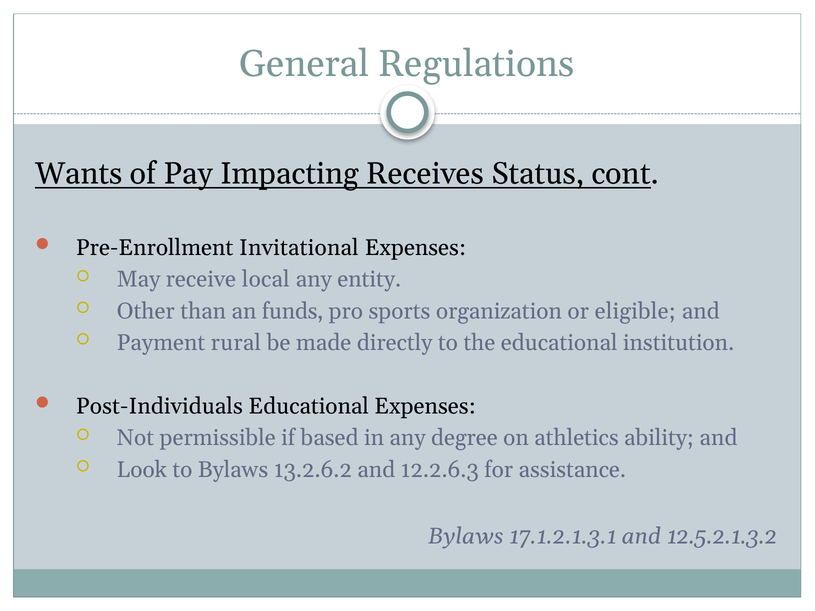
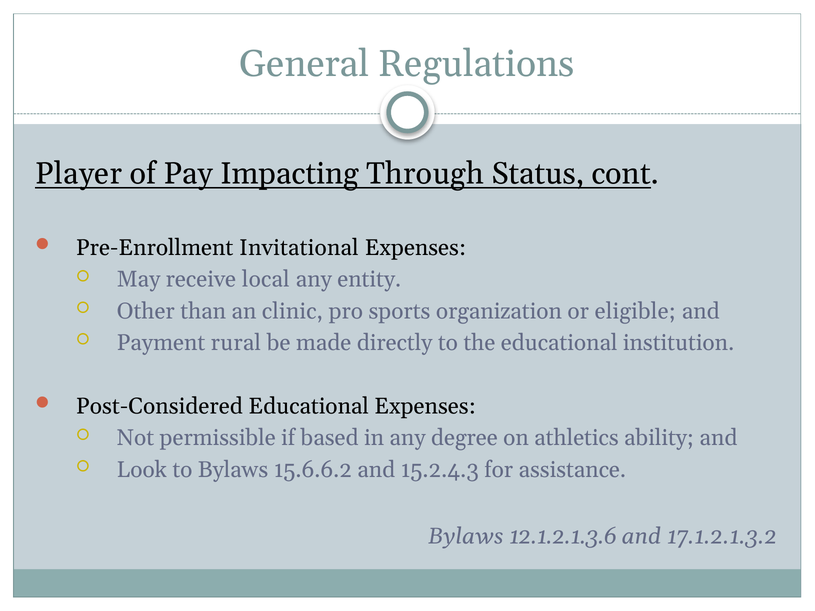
Wants: Wants -> Player
Receives: Receives -> Through
funds: funds -> clinic
Post-Individuals: Post-Individuals -> Post-Considered
13.2.6.2: 13.2.6.2 -> 15.6.6.2
12.2.6.3: 12.2.6.3 -> 15.2.4.3
17.1.2.1.3.1: 17.1.2.1.3.1 -> 12.1.2.1.3.6
12.5.2.1.3.2: 12.5.2.1.3.2 -> 17.1.2.1.3.2
